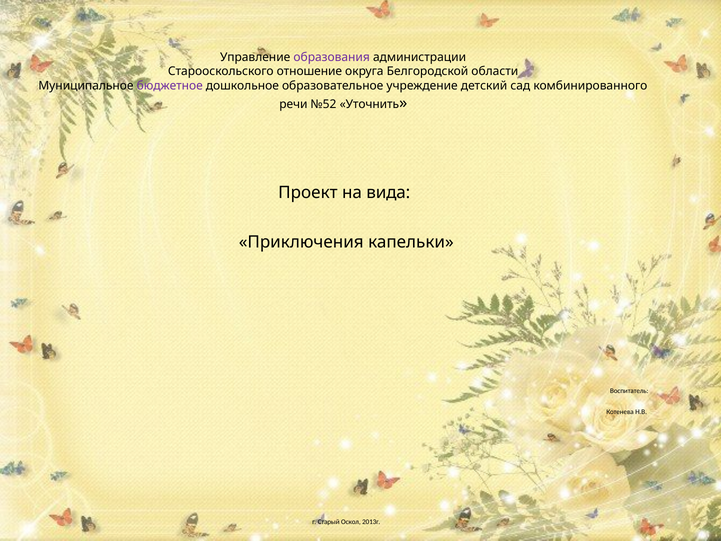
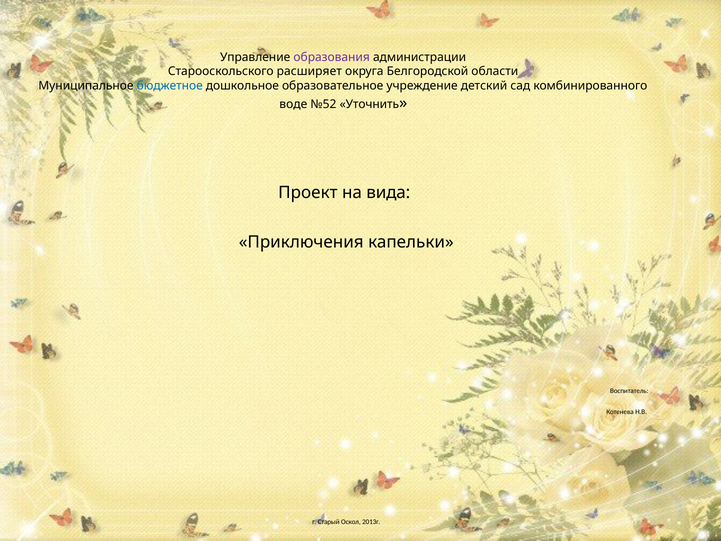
отношение: отношение -> расширяет
бюджетное colour: purple -> blue
речи: речи -> воде
